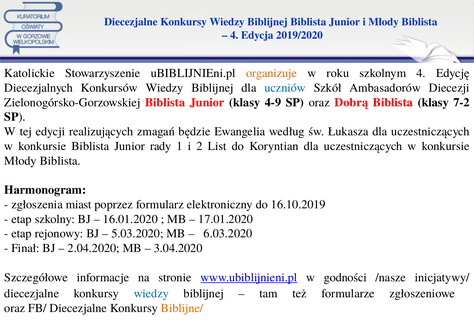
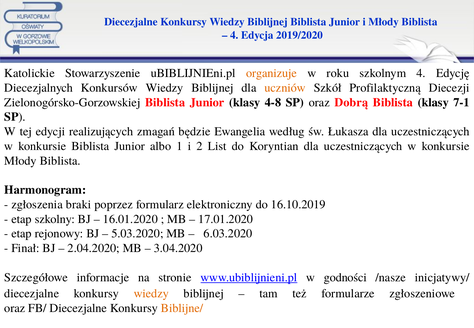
uczniów colour: blue -> orange
Ambasadorów: Ambasadorów -> Profilaktyczną
4-9: 4-9 -> 4-8
7-2: 7-2 -> 7-1
rady: rady -> albo
miast: miast -> braki
wiedzy at (151, 294) colour: blue -> orange
